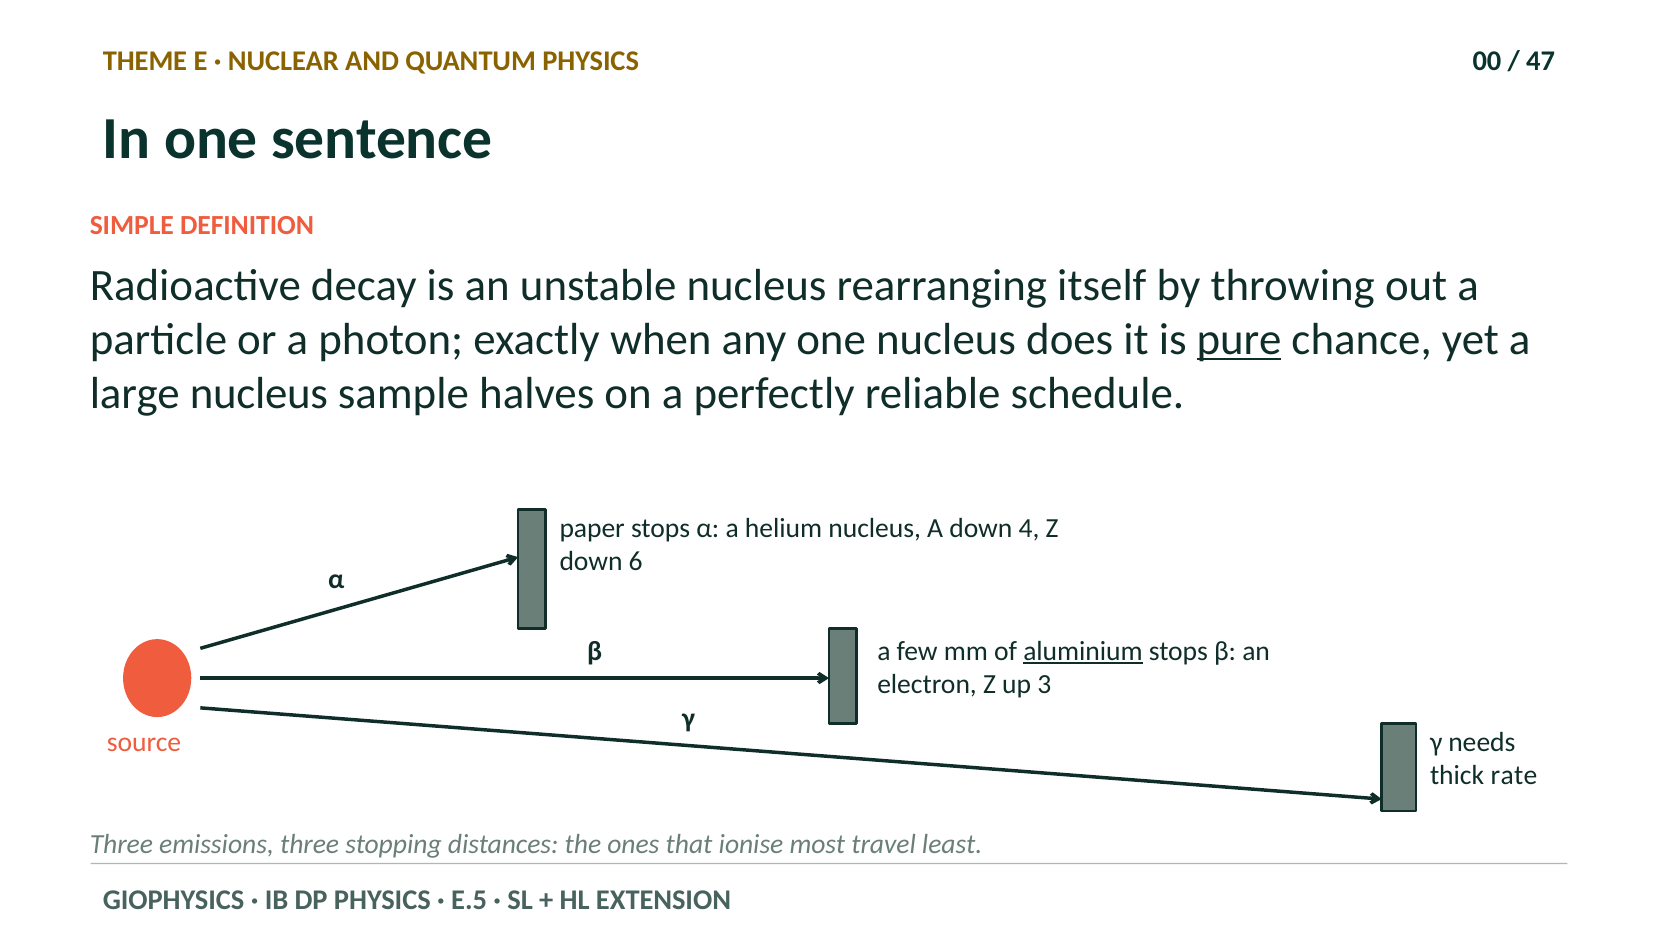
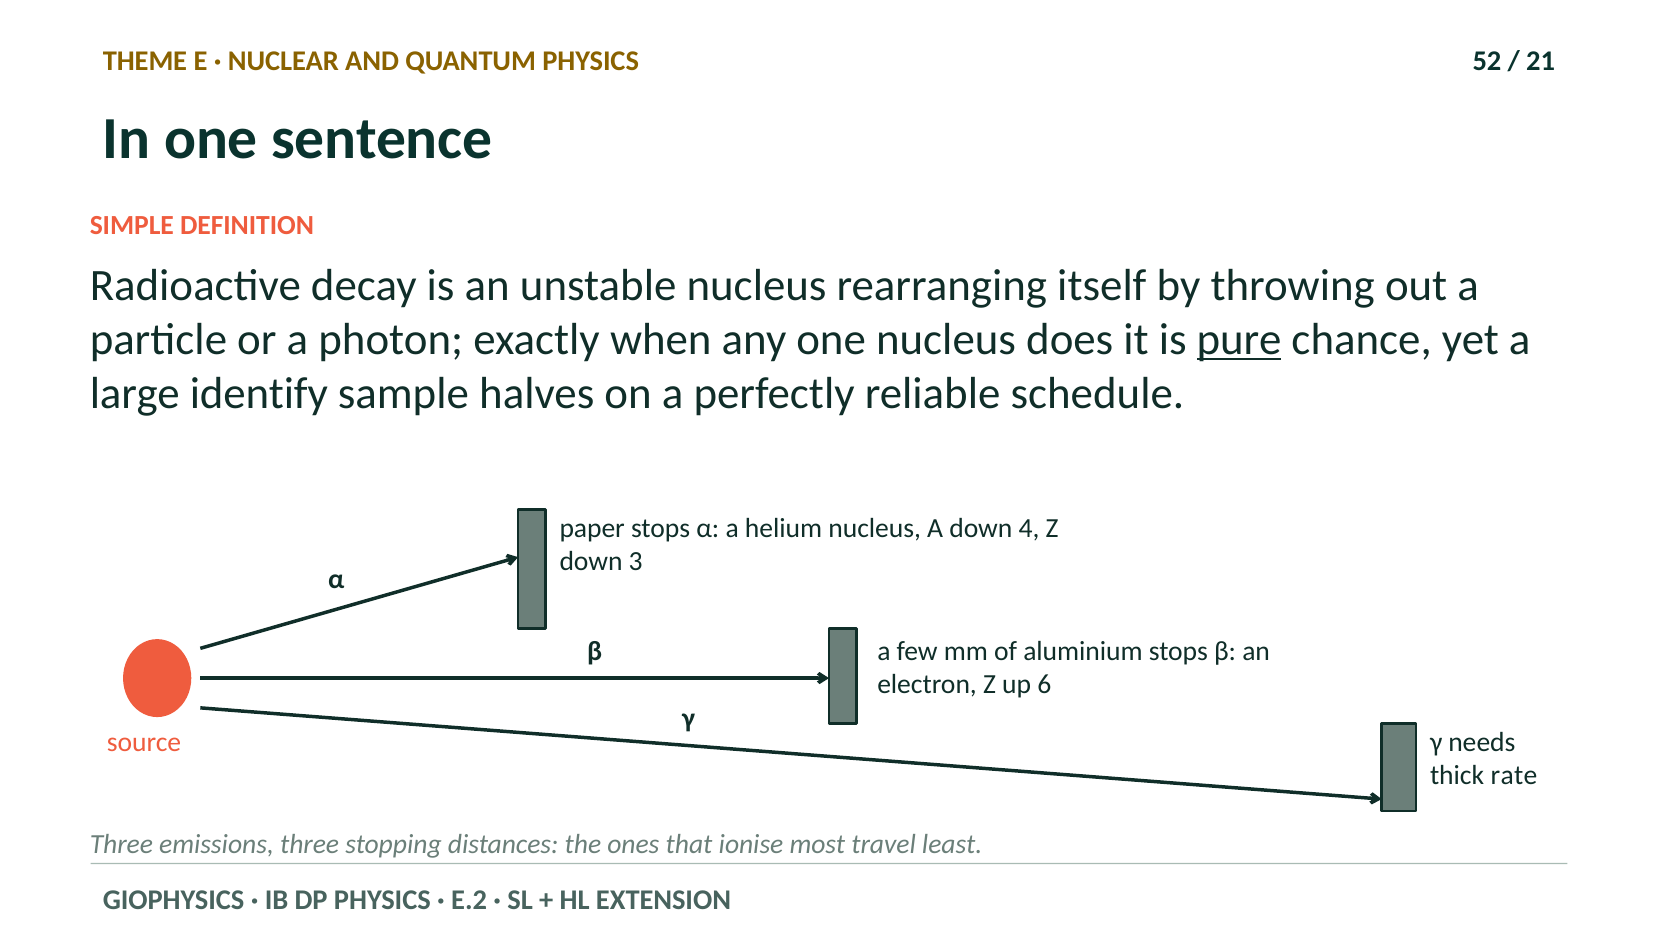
00: 00 -> 52
47: 47 -> 21
large nucleus: nucleus -> identify
6: 6 -> 3
aluminium underline: present -> none
3: 3 -> 6
E.5: E.5 -> E.2
